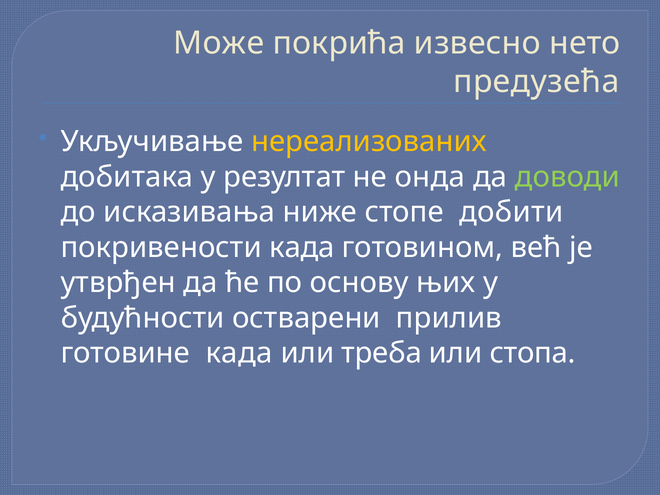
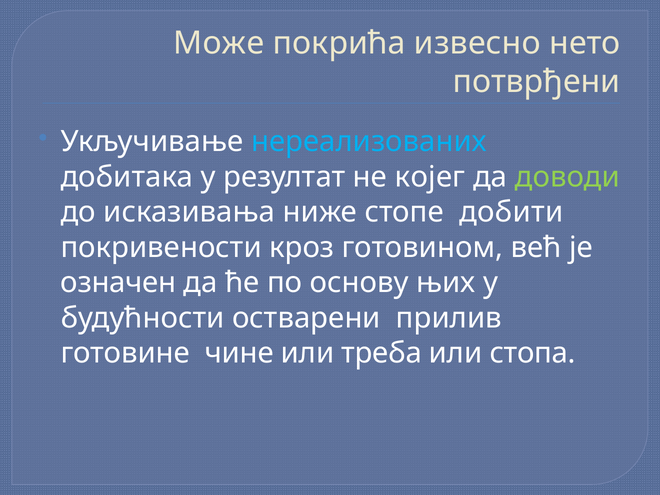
предузећа: предузећа -> потврђени
нереализованих colour: yellow -> light blue
онда: онда -> којег
покривености када: када -> кроз
утврђен: утврђен -> означен
готовине када: када -> чине
